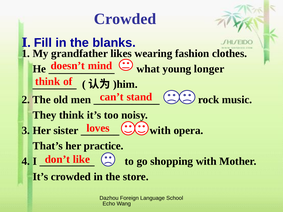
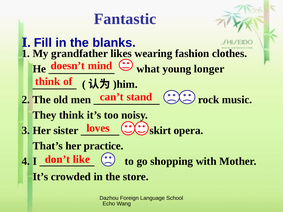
Crowded at (125, 19): Crowded -> Fantastic
with at (160, 131): with -> skirt
